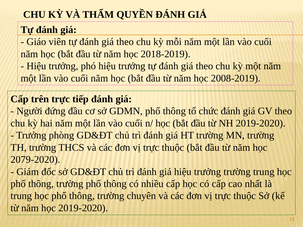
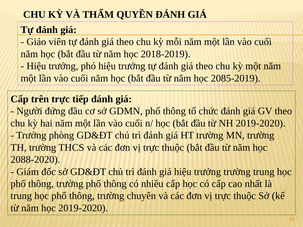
2008-2019: 2008-2019 -> 2085-2019
2079-2020: 2079-2020 -> 2088-2020
